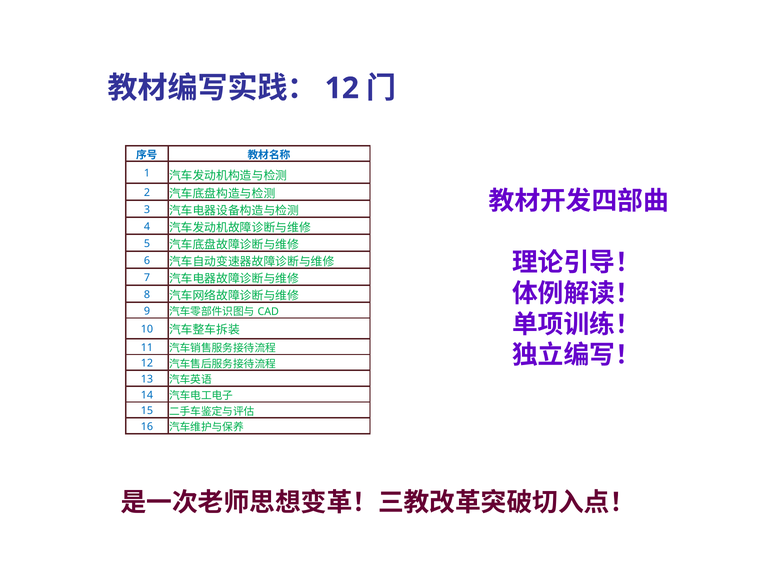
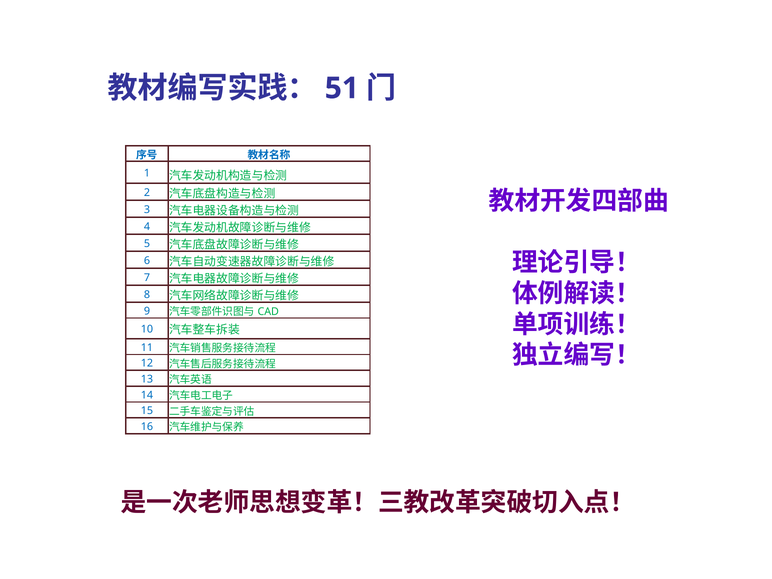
12 at (342, 88): 12 -> 51
